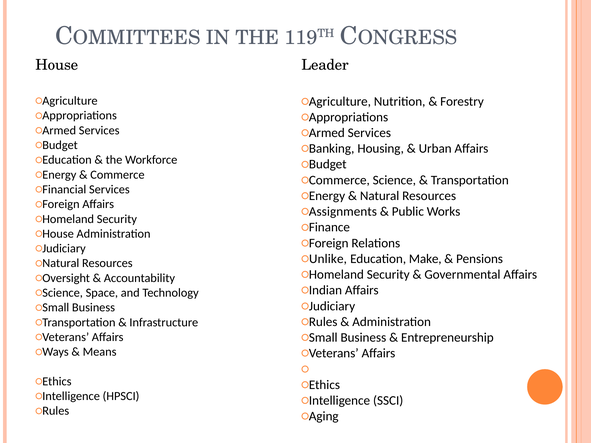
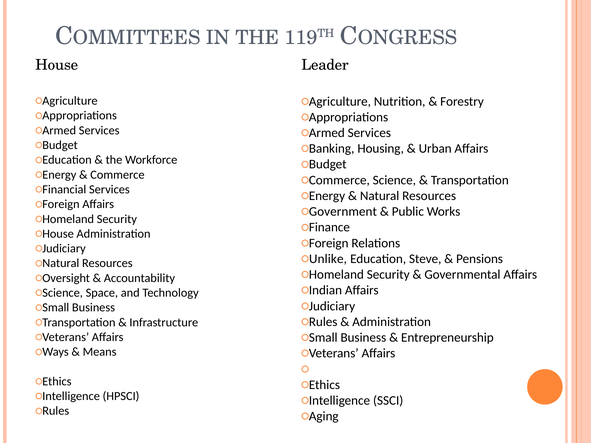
Assignments: Assignments -> Government
Make: Make -> Steve
